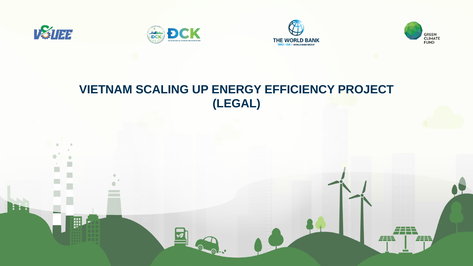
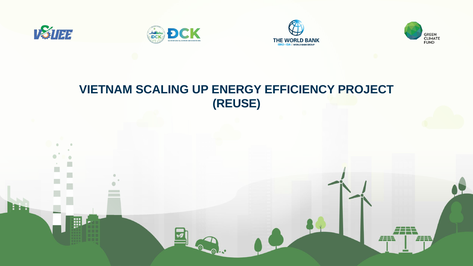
LEGAL: LEGAL -> REUSE
